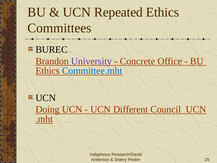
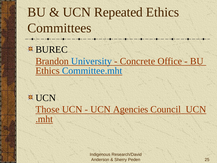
University colour: purple -> blue
Doing: Doing -> Those
Different: Different -> Agencies
